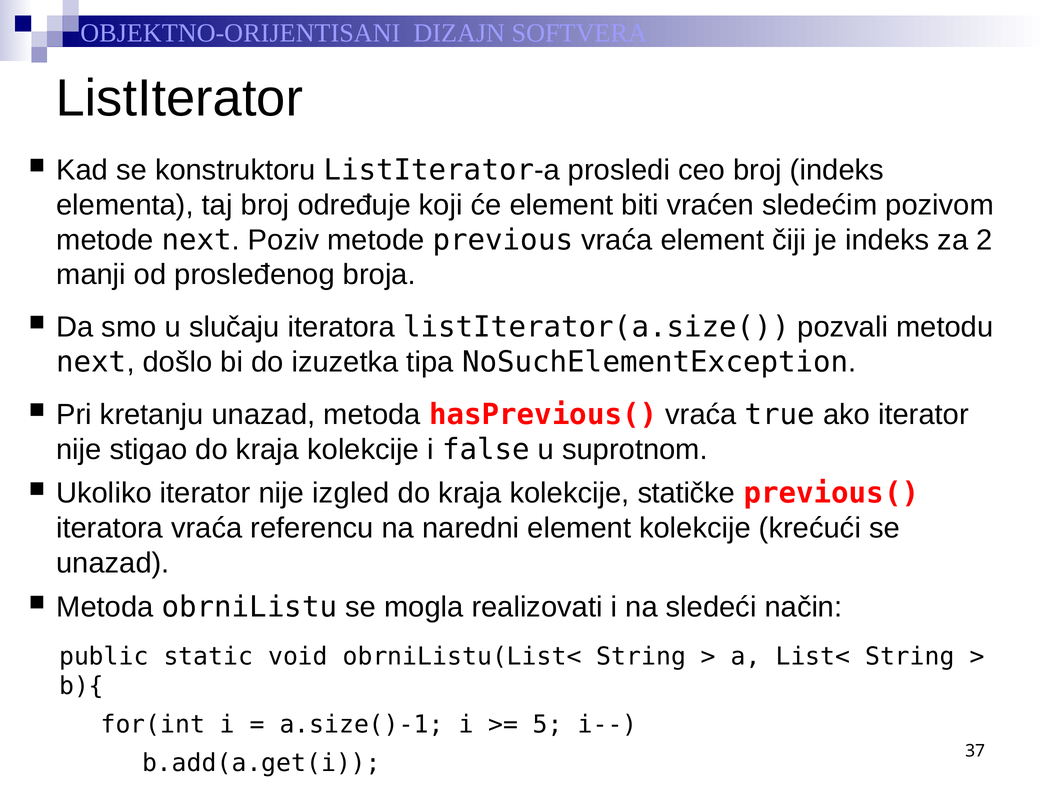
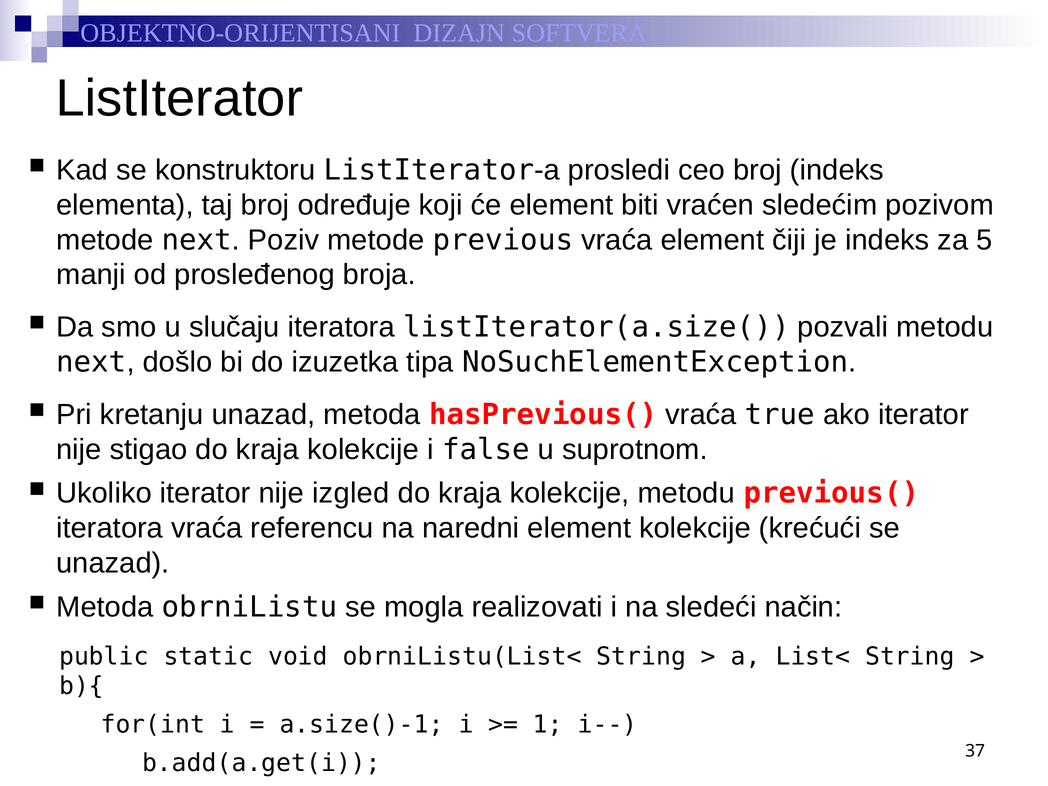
2: 2 -> 5
kolekcije statičke: statičke -> metodu
5: 5 -> 1
